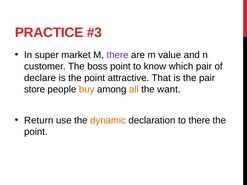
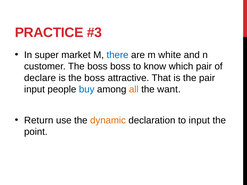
there at (118, 55) colour: purple -> blue
value: value -> white
boss point: point -> boss
is the point: point -> boss
store at (35, 90): store -> input
buy colour: orange -> blue
to there: there -> input
